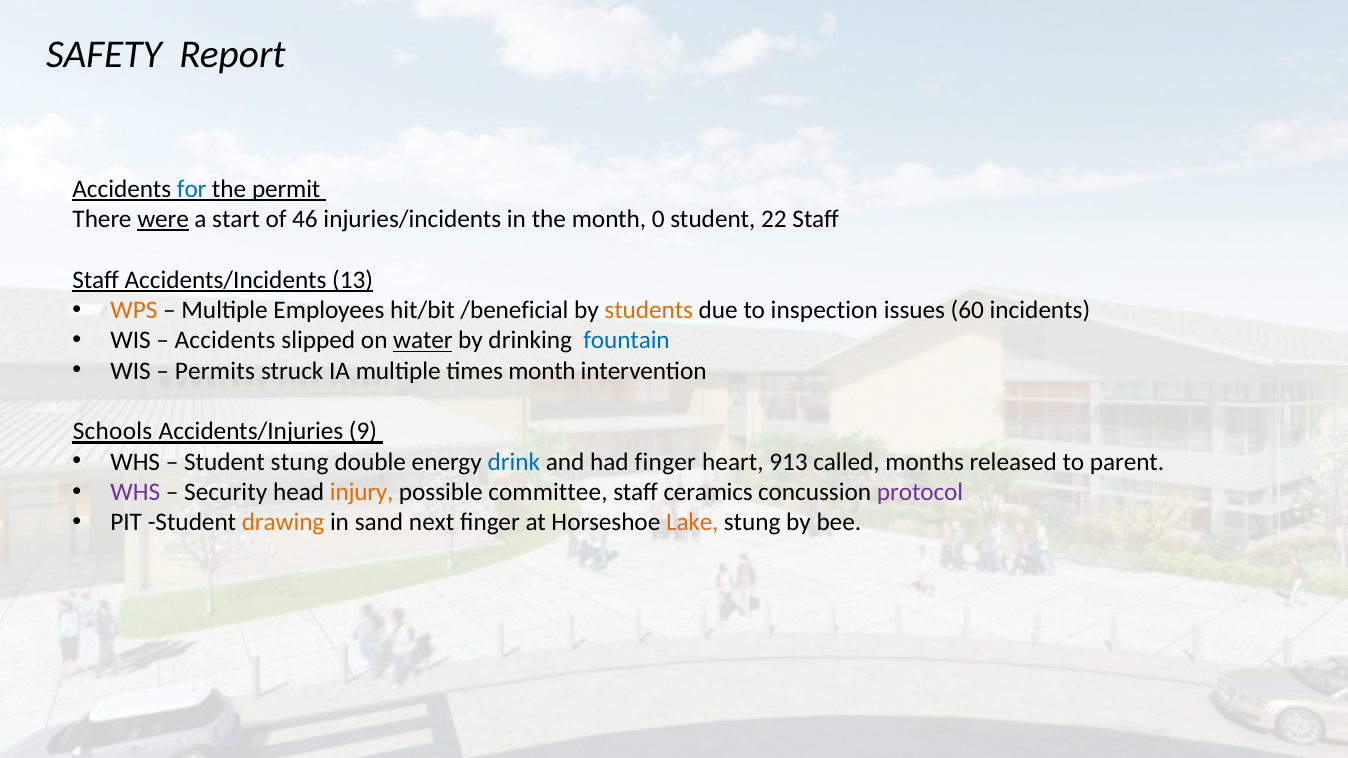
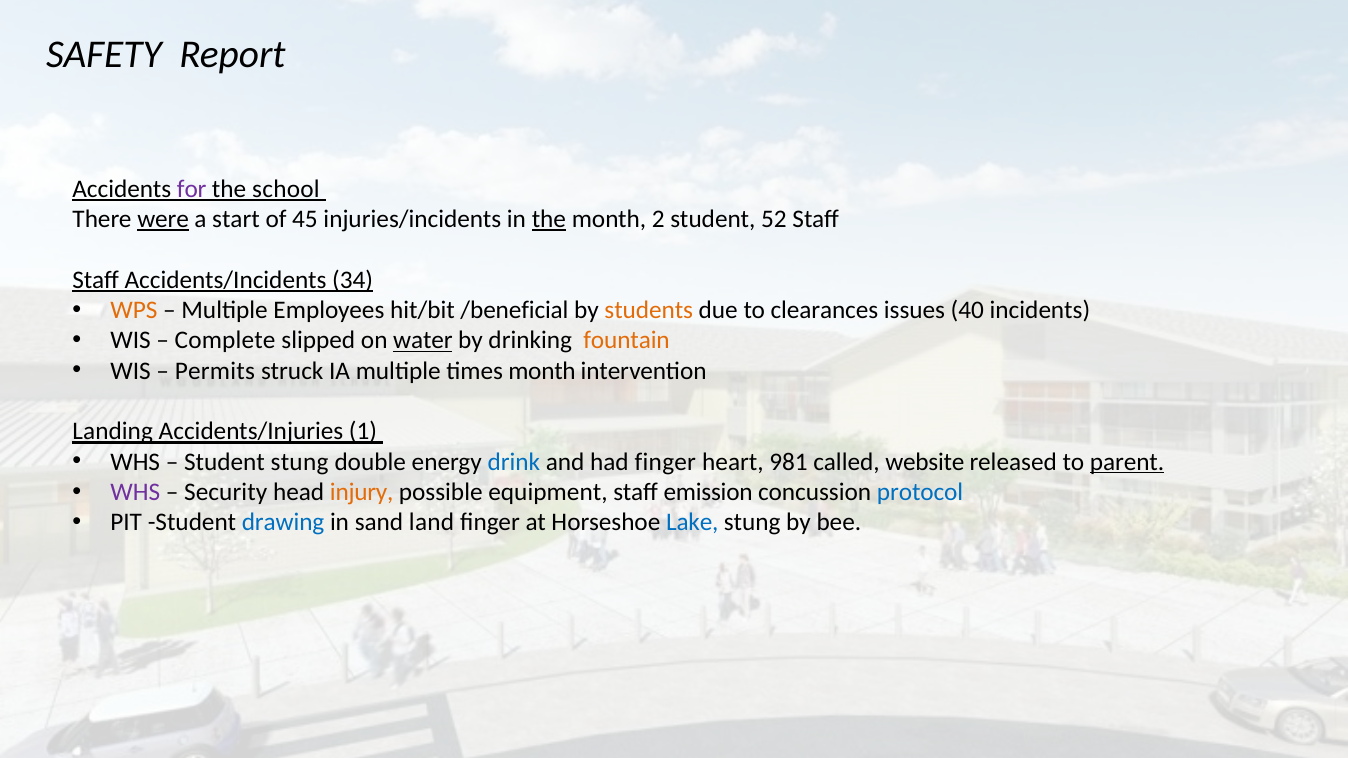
for colour: blue -> purple
permit: permit -> school
46: 46 -> 45
the at (549, 219) underline: none -> present
0: 0 -> 2
22: 22 -> 52
13: 13 -> 34
inspection: inspection -> clearances
60: 60 -> 40
Accidents at (225, 341): Accidents -> Complete
fountain colour: blue -> orange
Schools: Schools -> Landing
9: 9 -> 1
913: 913 -> 981
months: months -> website
parent underline: none -> present
committee: committee -> equipment
ceramics: ceramics -> emission
protocol colour: purple -> blue
drawing colour: orange -> blue
next: next -> land
Lake colour: orange -> blue
